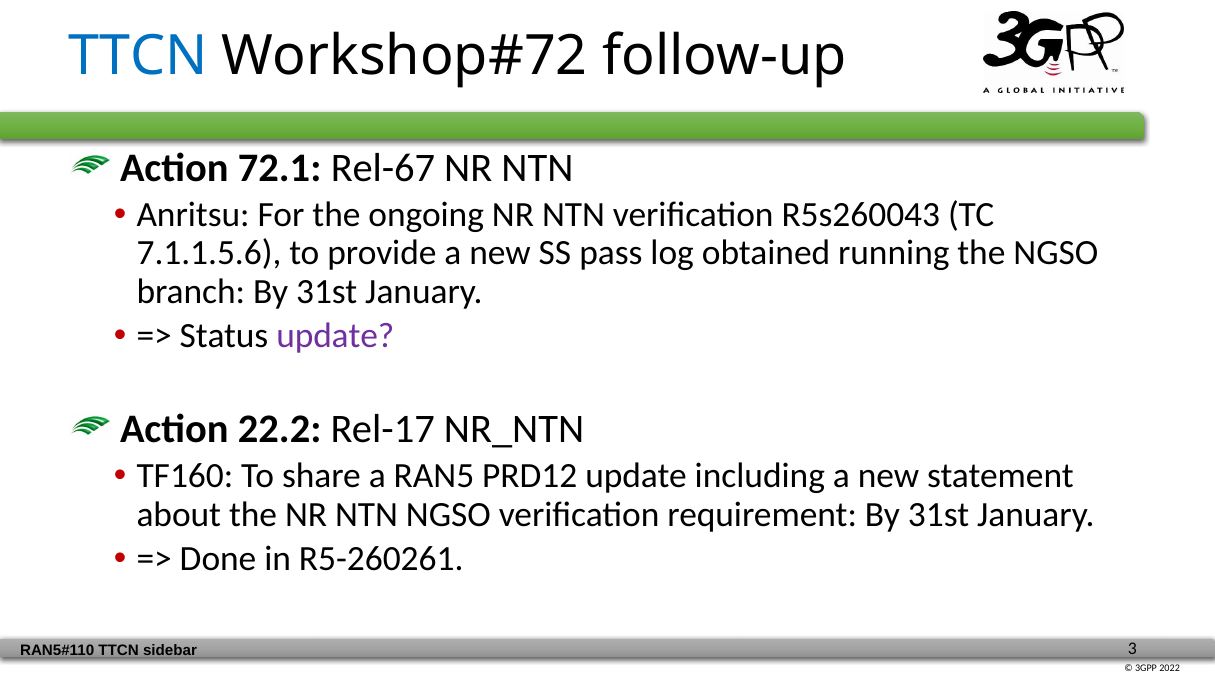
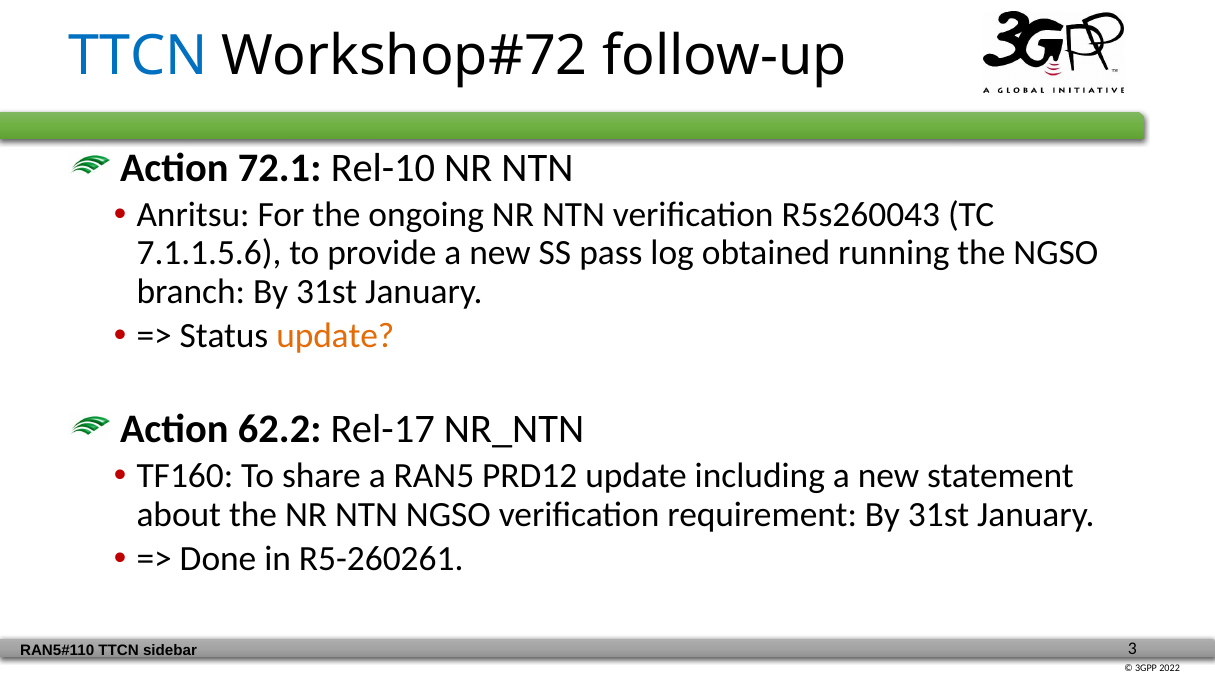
Rel-67: Rel-67 -> Rel-10
update at (335, 336) colour: purple -> orange
22.2: 22.2 -> 62.2
